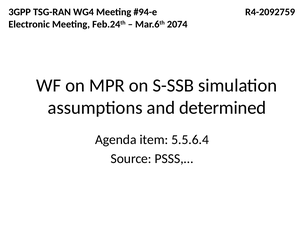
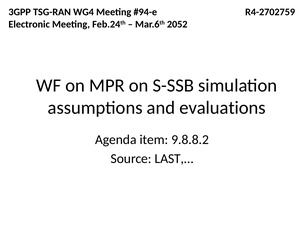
R4-2092759: R4-2092759 -> R4-2702759
2074: 2074 -> 2052
determined: determined -> evaluations
5.5.6.4: 5.5.6.4 -> 9.8.8.2
PSSS,…: PSSS,… -> LAST,…
